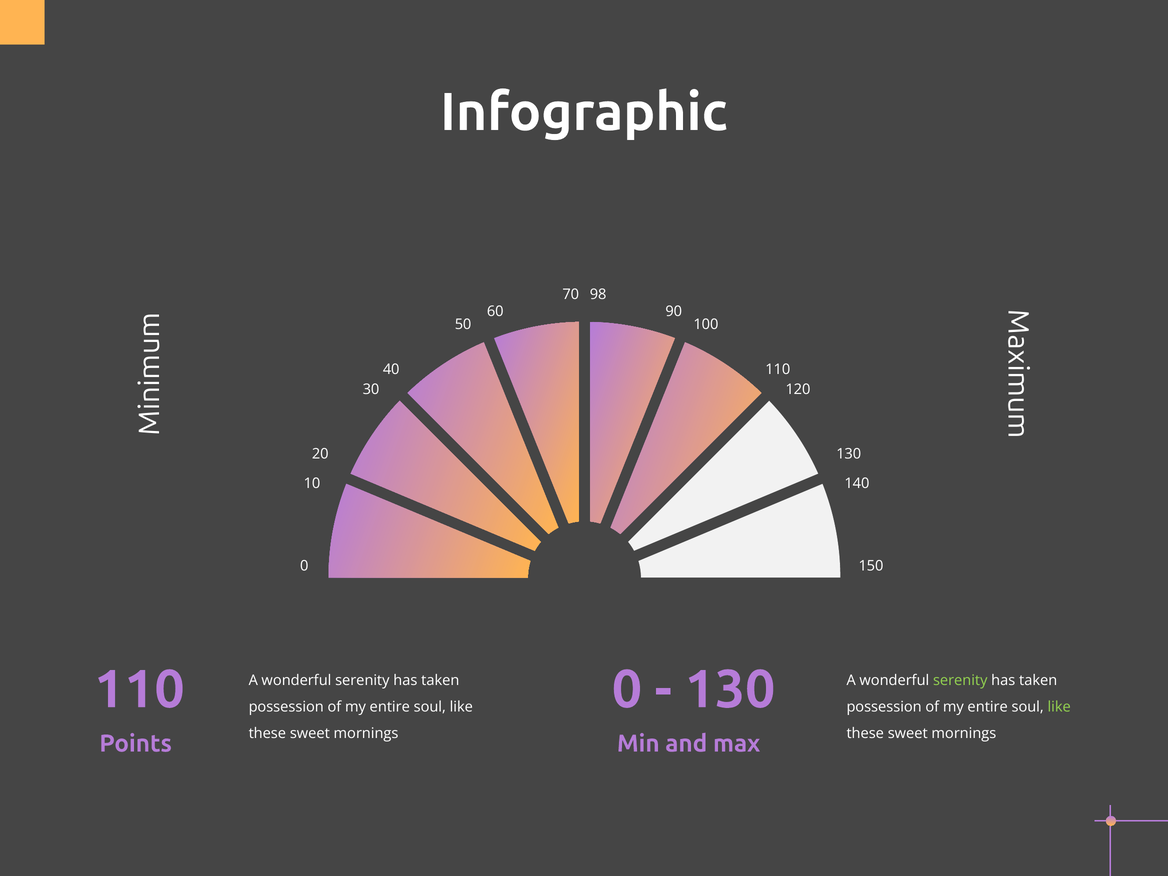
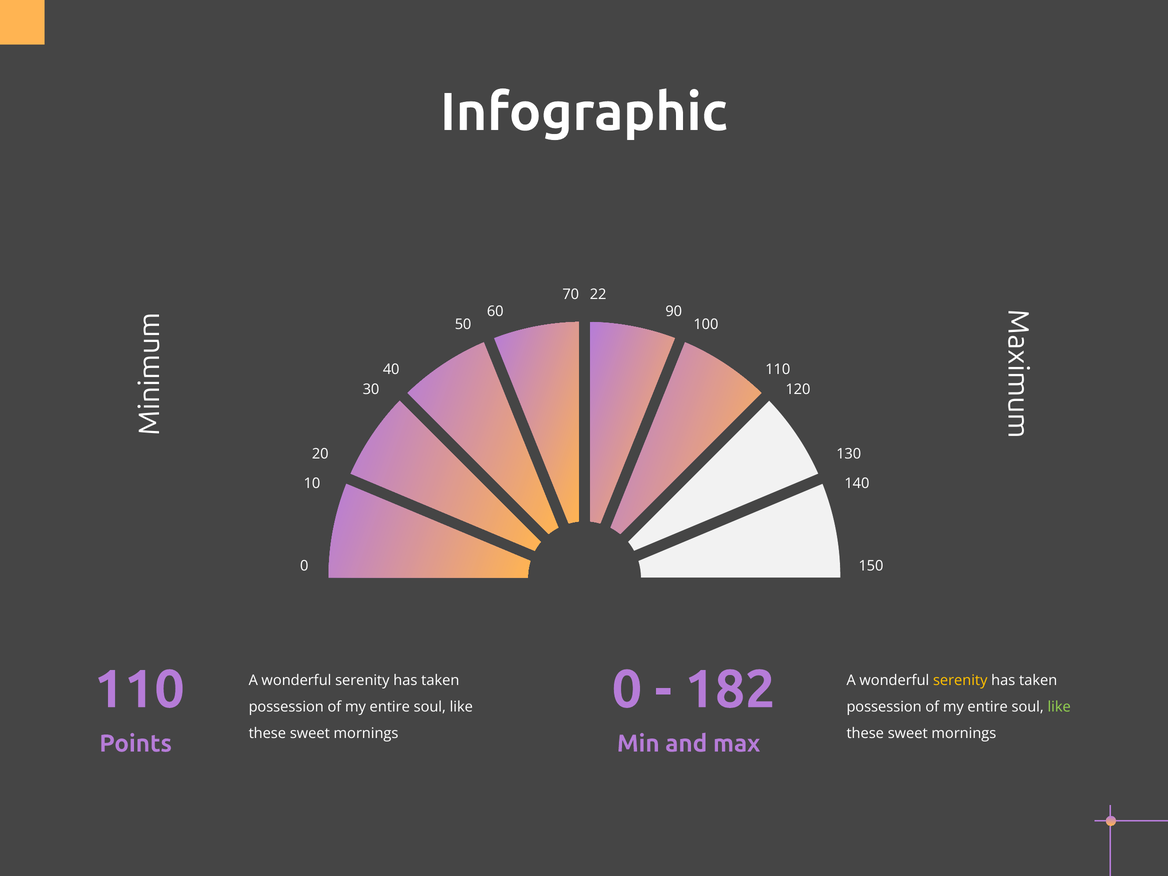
98: 98 -> 22
130 at (730, 689): 130 -> 182
serenity at (960, 680) colour: light green -> yellow
